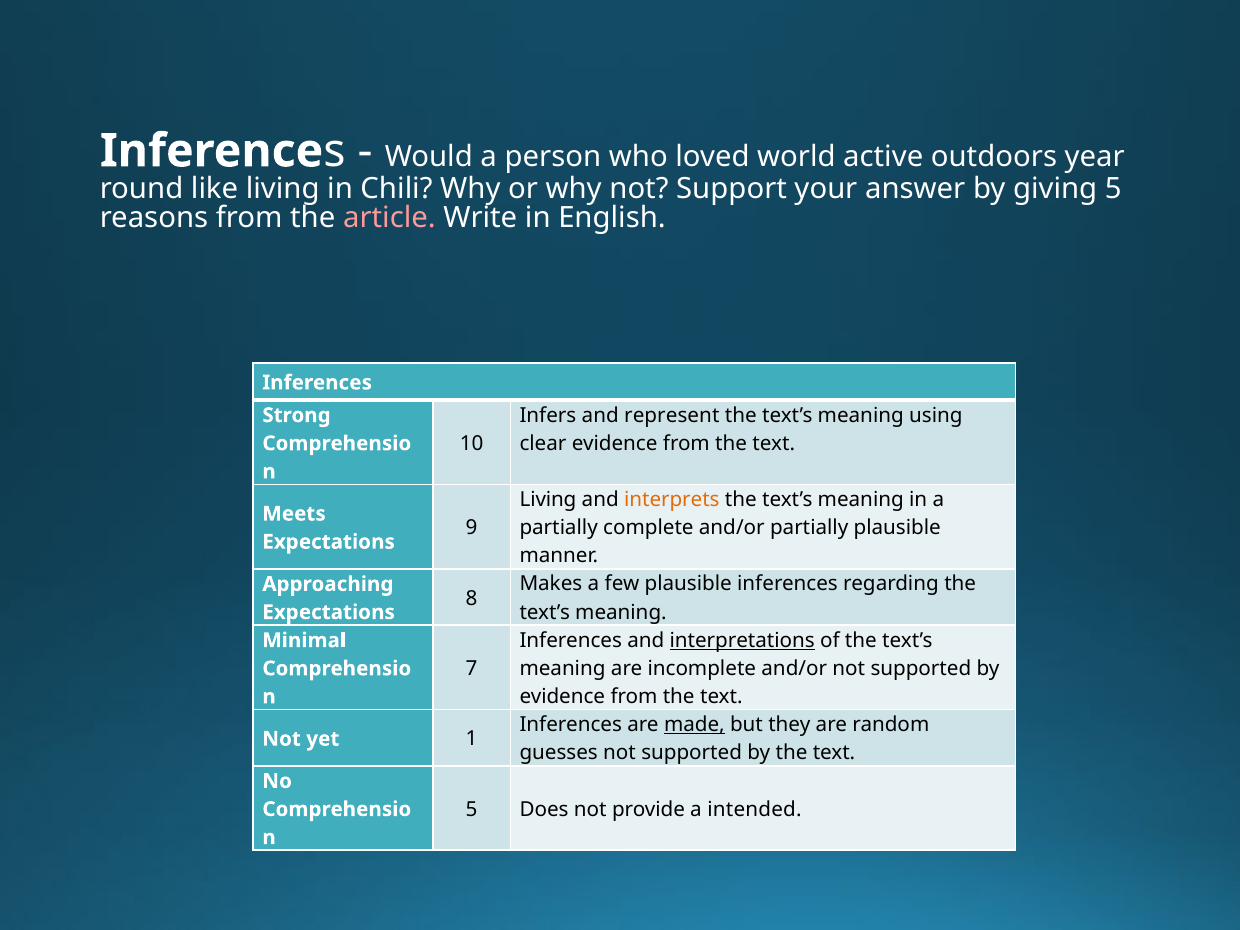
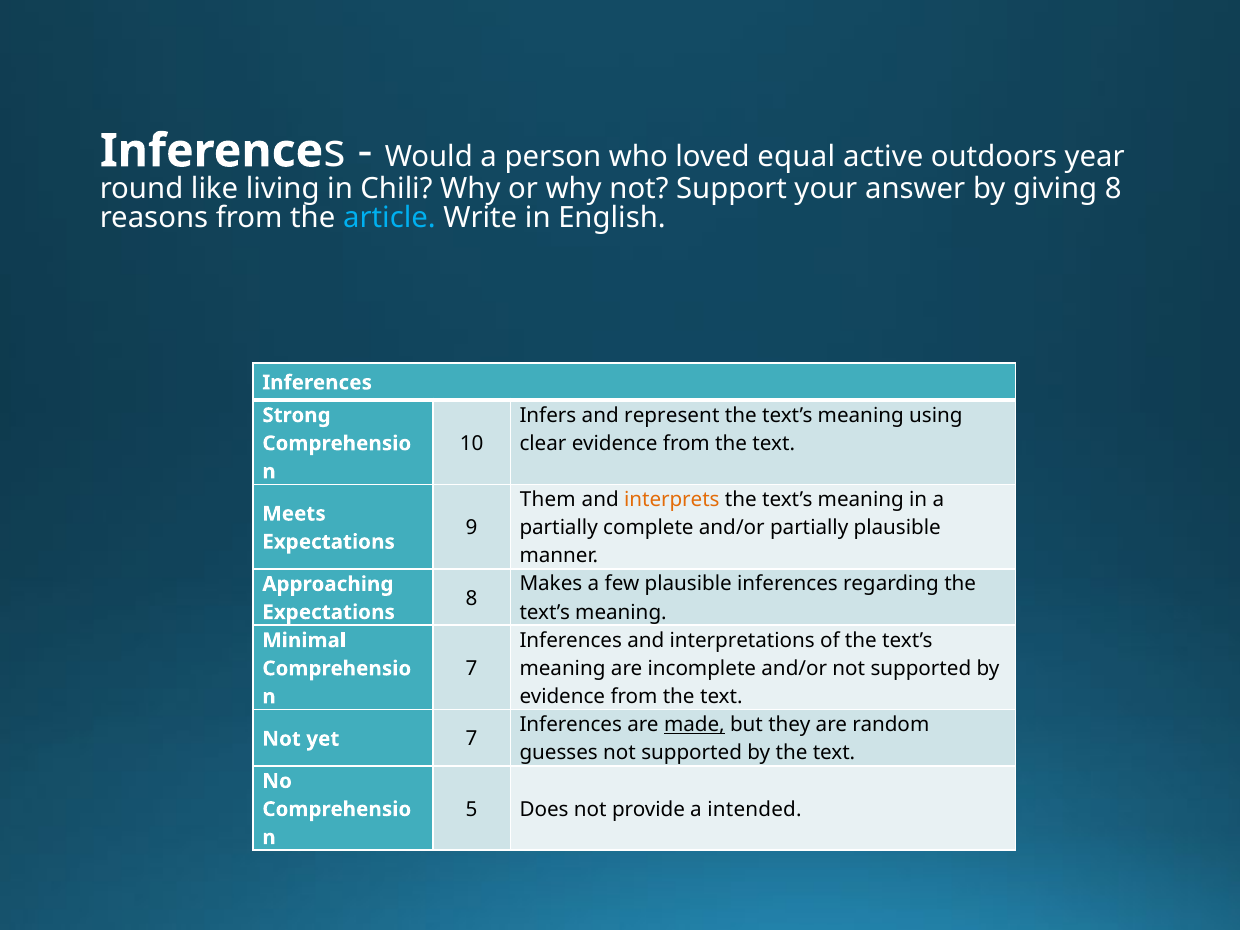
world: world -> equal
giving 5: 5 -> 8
article colour: pink -> light blue
Living at (548, 500): Living -> Them
interpretations underline: present -> none
yet 1: 1 -> 7
